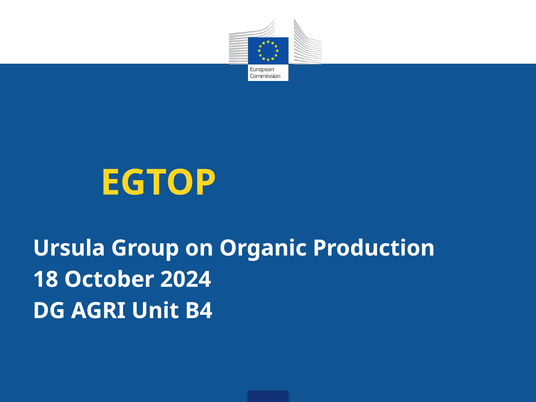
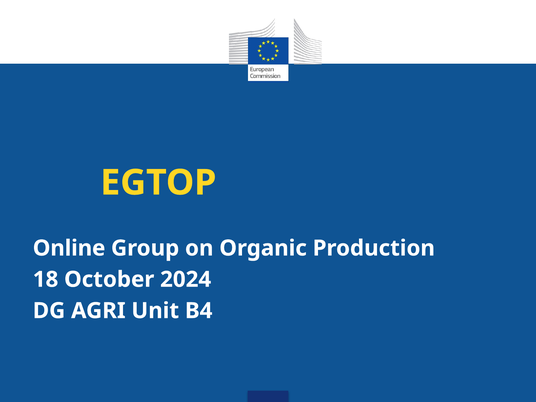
Ursula: Ursula -> Online
